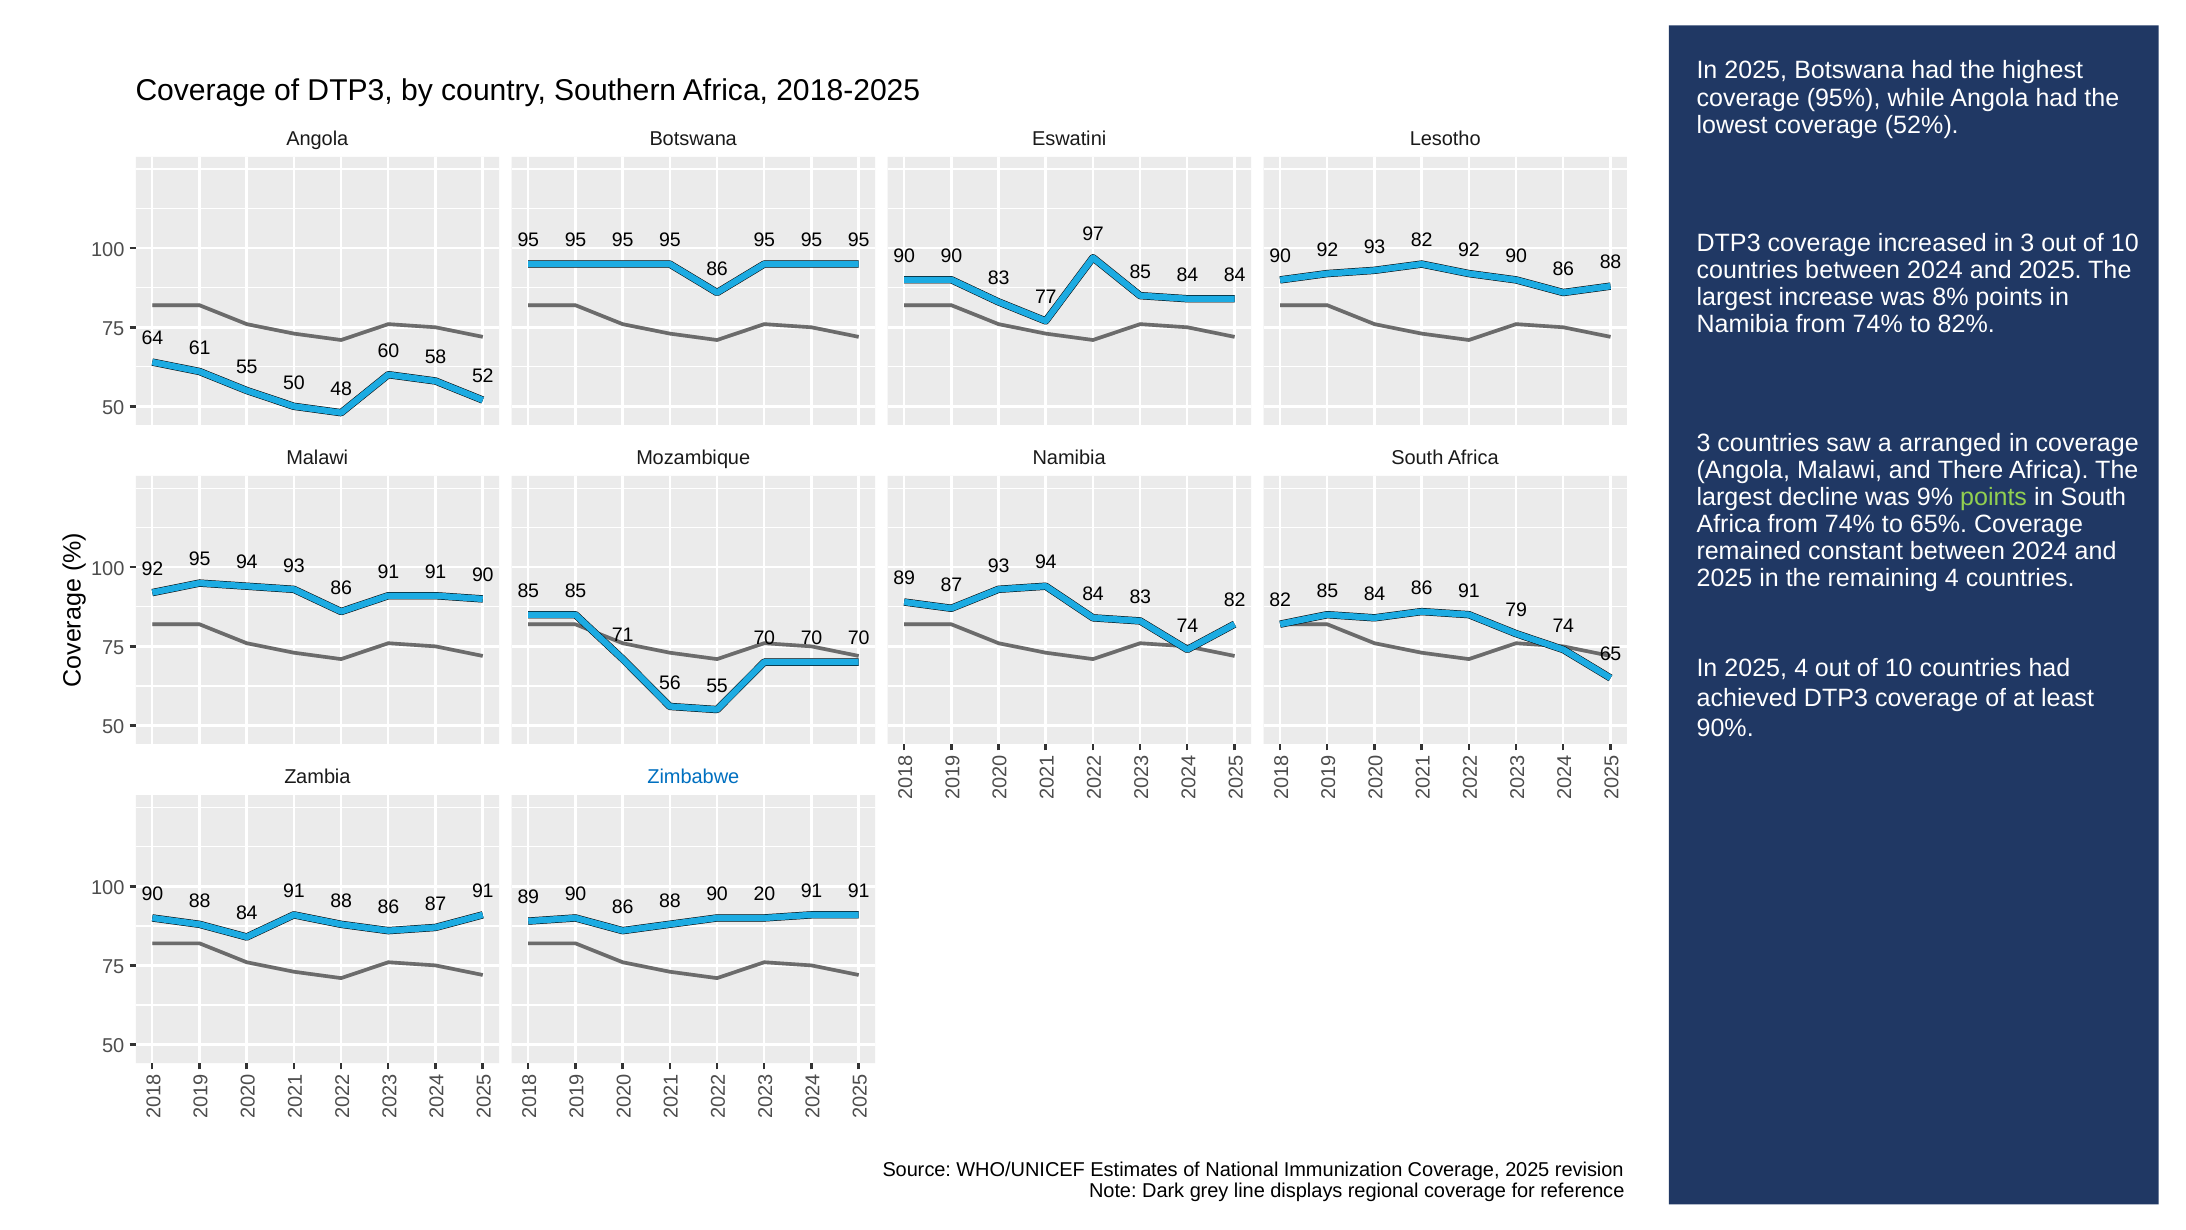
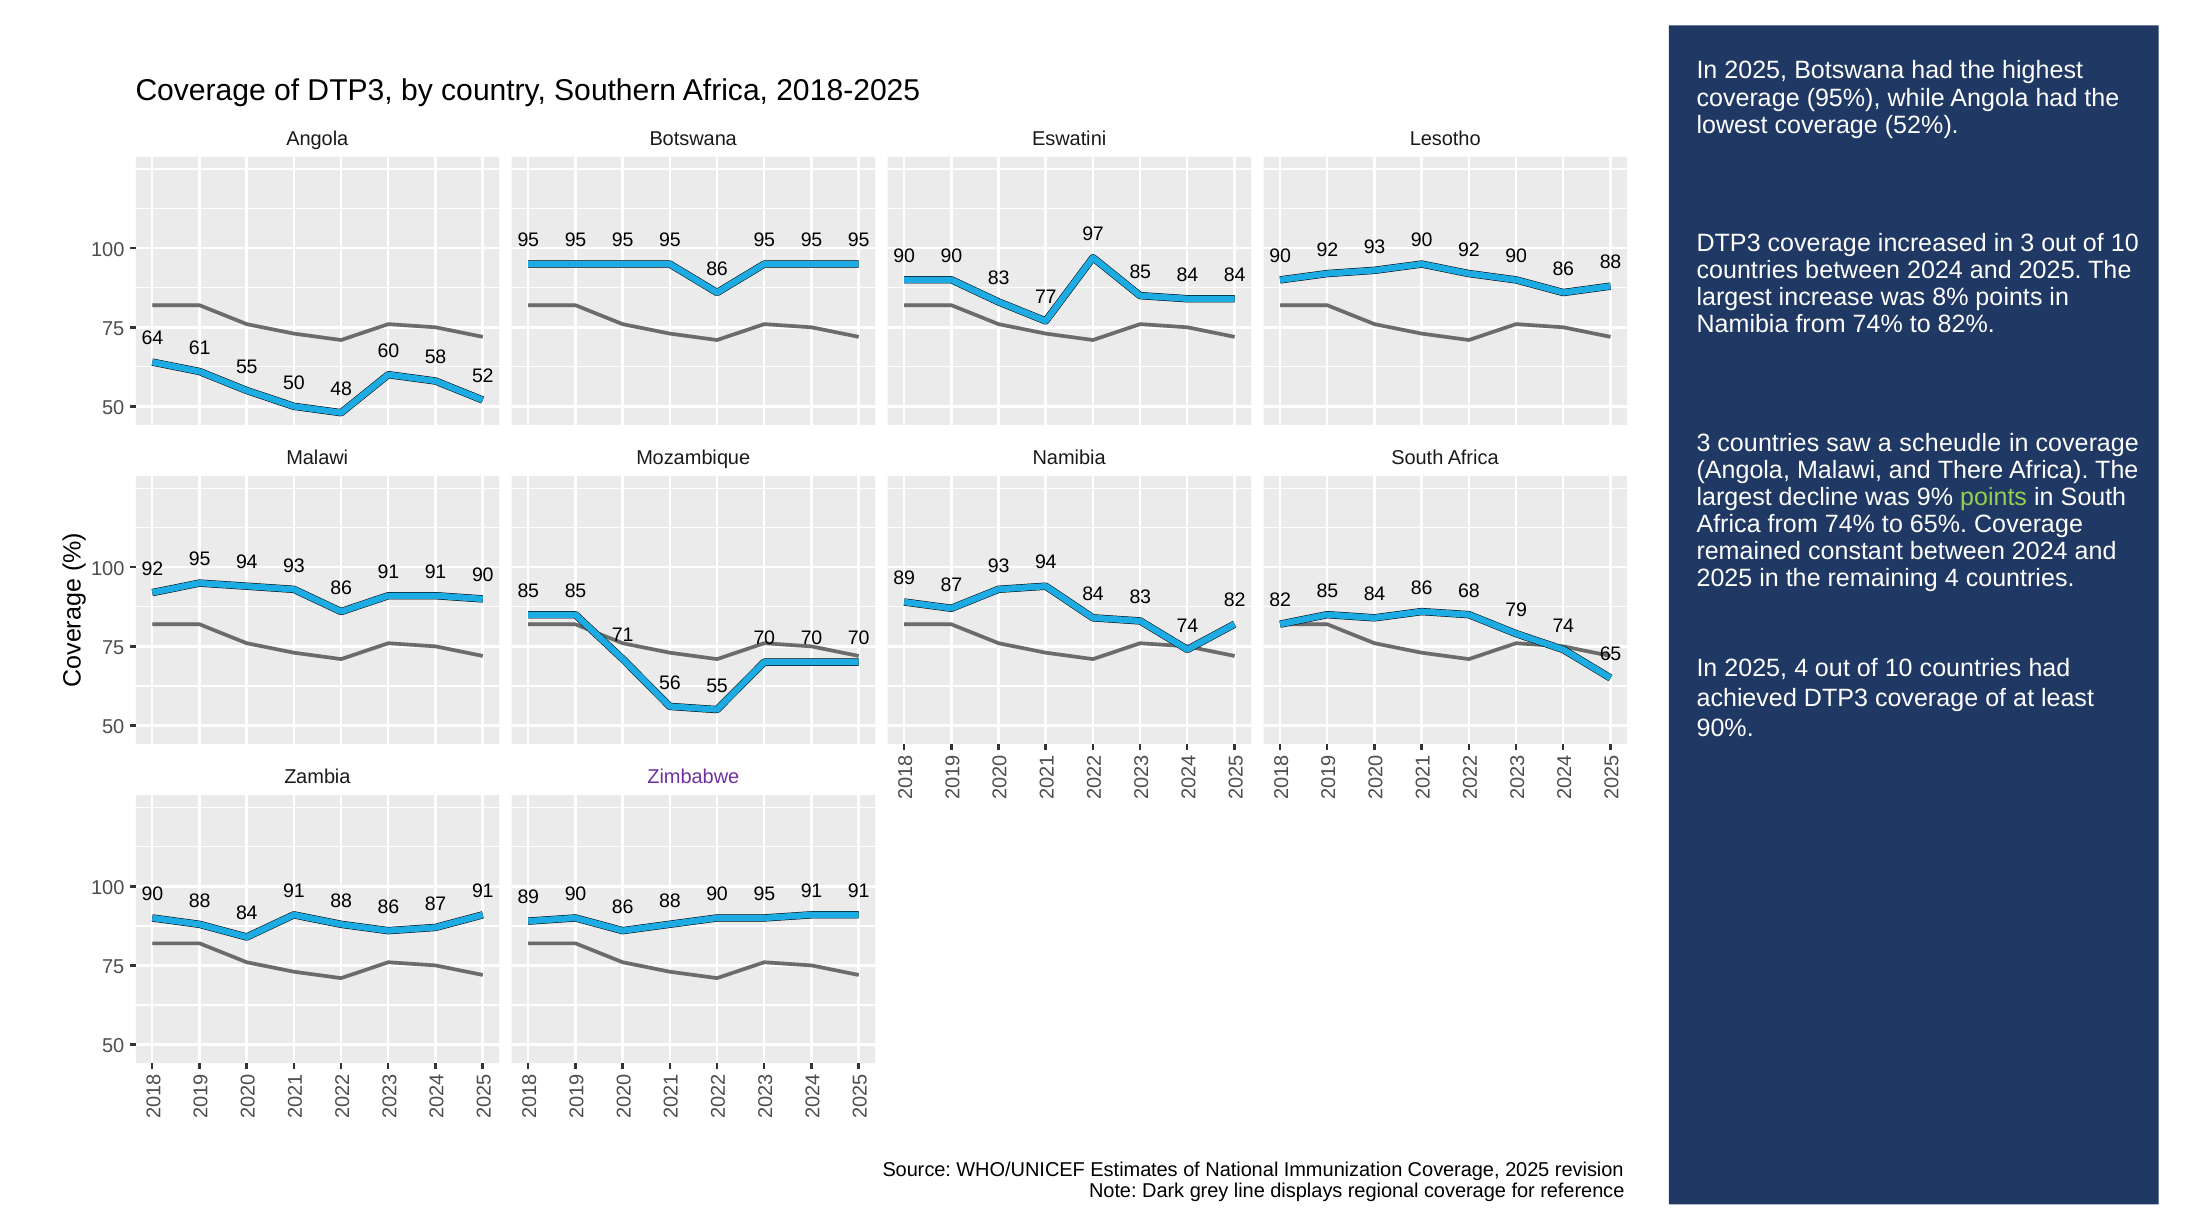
93 82: 82 -> 90
arranged: arranged -> scheudle
84 86 91: 91 -> 68
Zimbabwe colour: blue -> purple
90 20: 20 -> 95
